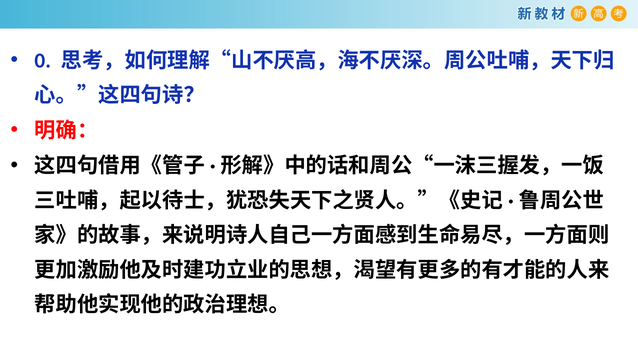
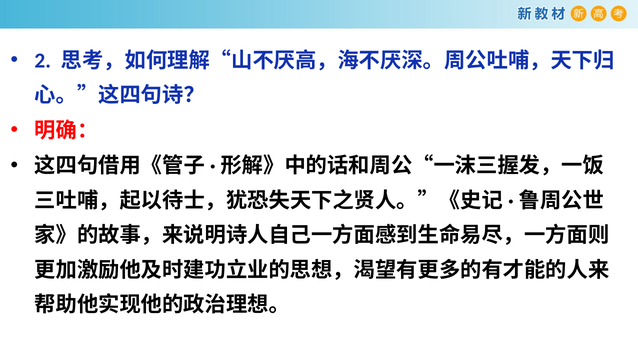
0: 0 -> 2
